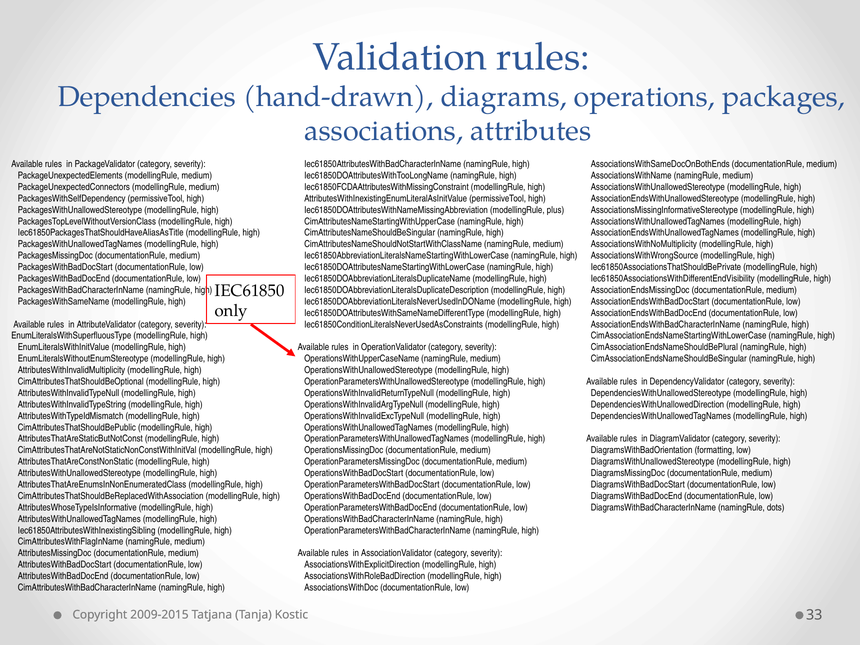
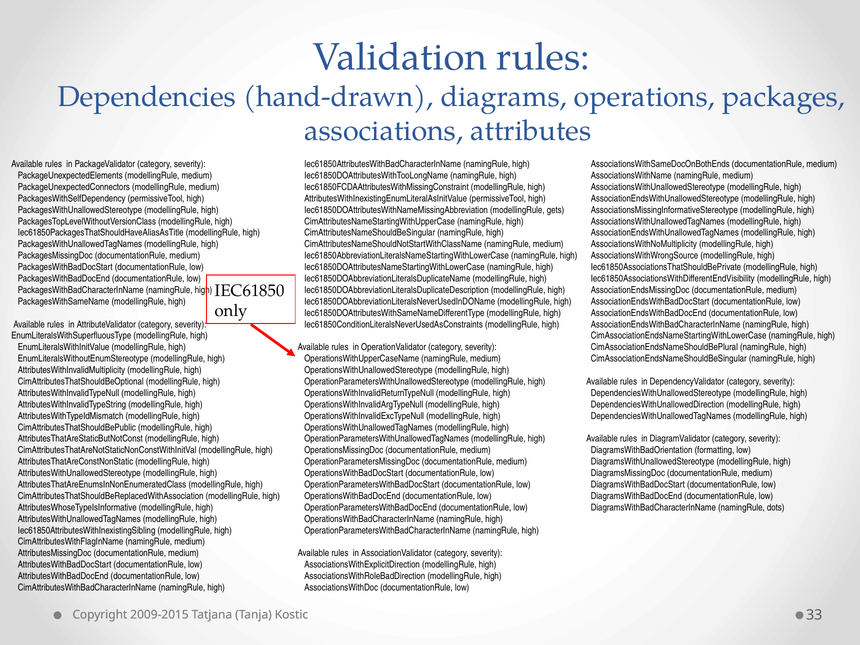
plus: plus -> gets
